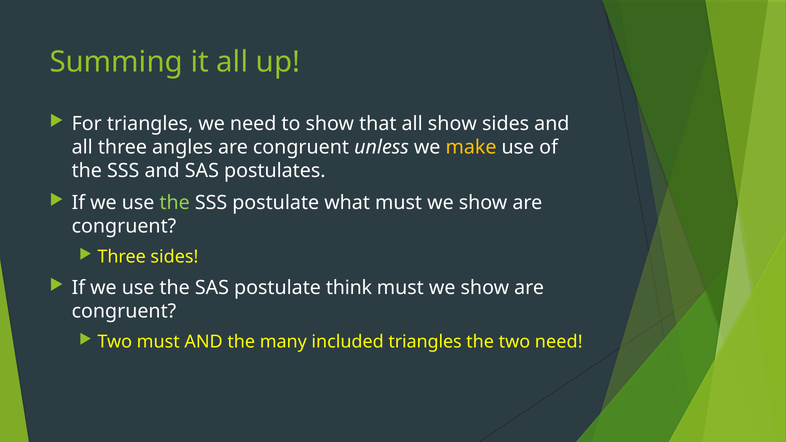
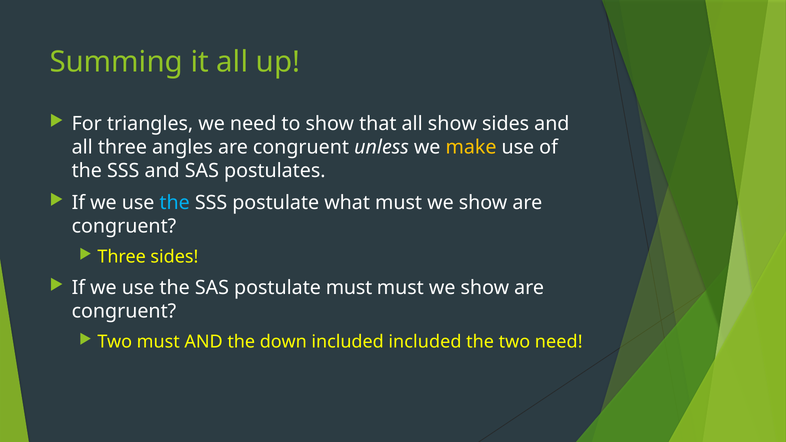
the at (175, 203) colour: light green -> light blue
postulate think: think -> must
many: many -> down
included triangles: triangles -> included
